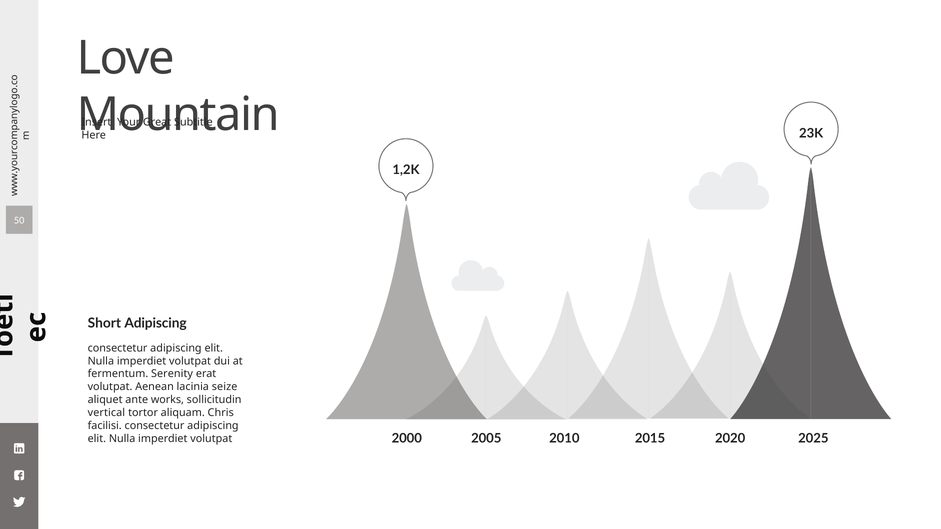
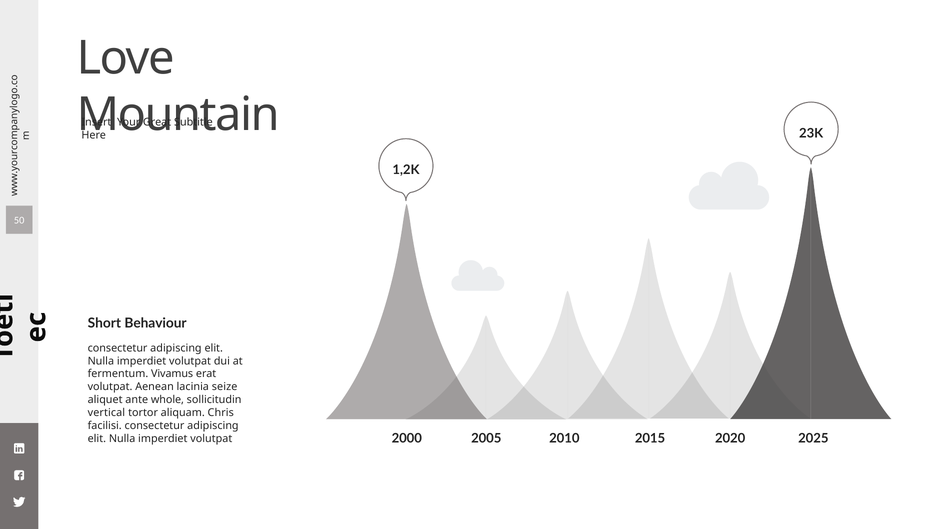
Short Adipiscing: Adipiscing -> Behaviour
Serenity: Serenity -> Vivamus
works: works -> whole
